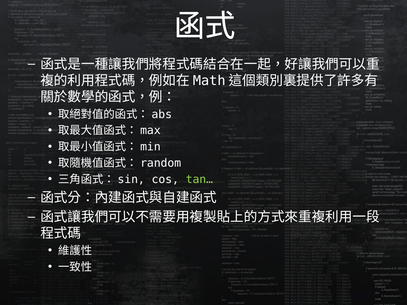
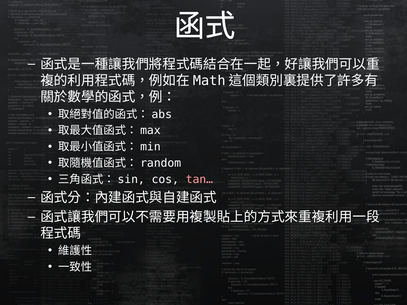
tan… colour: light green -> pink
